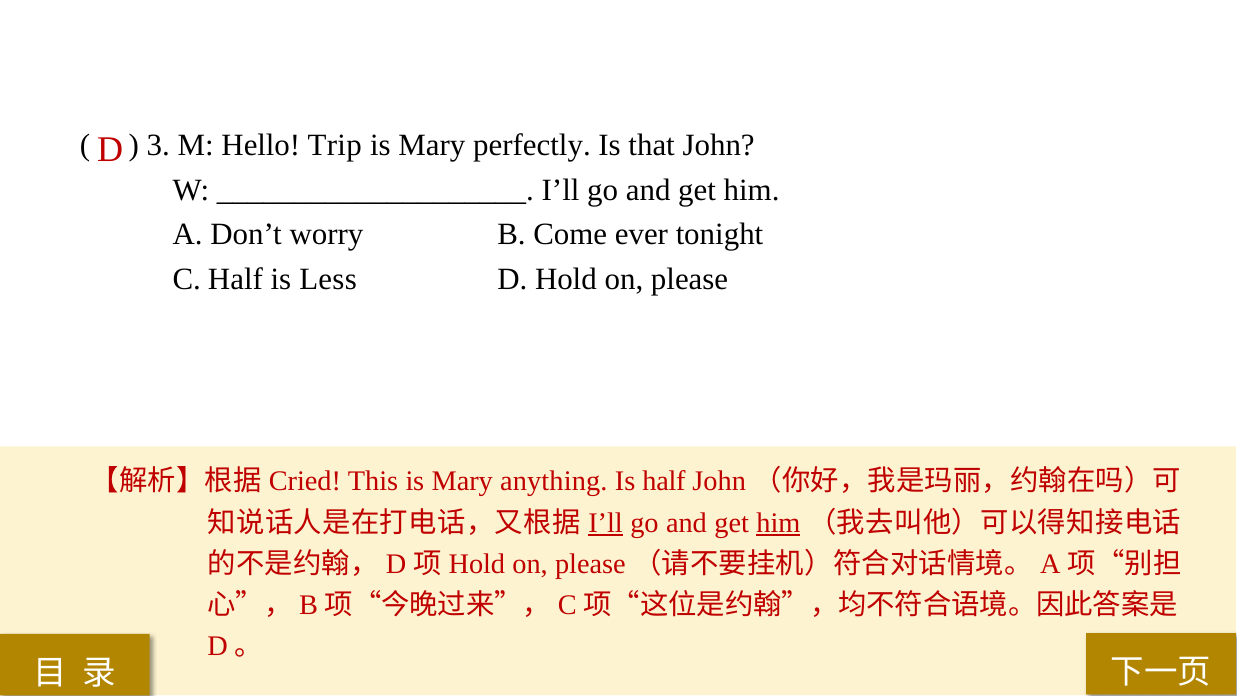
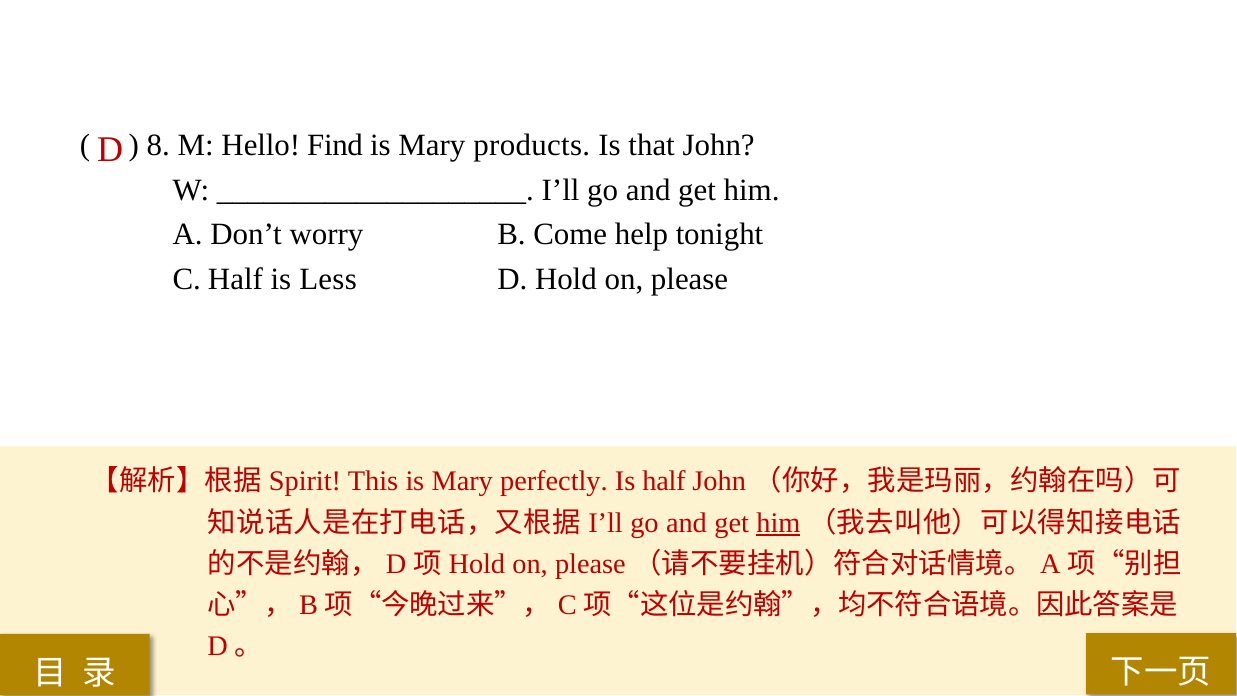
3: 3 -> 8
Trip: Trip -> Find
perfectly: perfectly -> products
ever: ever -> help
Cried: Cried -> Spirit
anything: anything -> perfectly
I’ll at (606, 523) underline: present -> none
